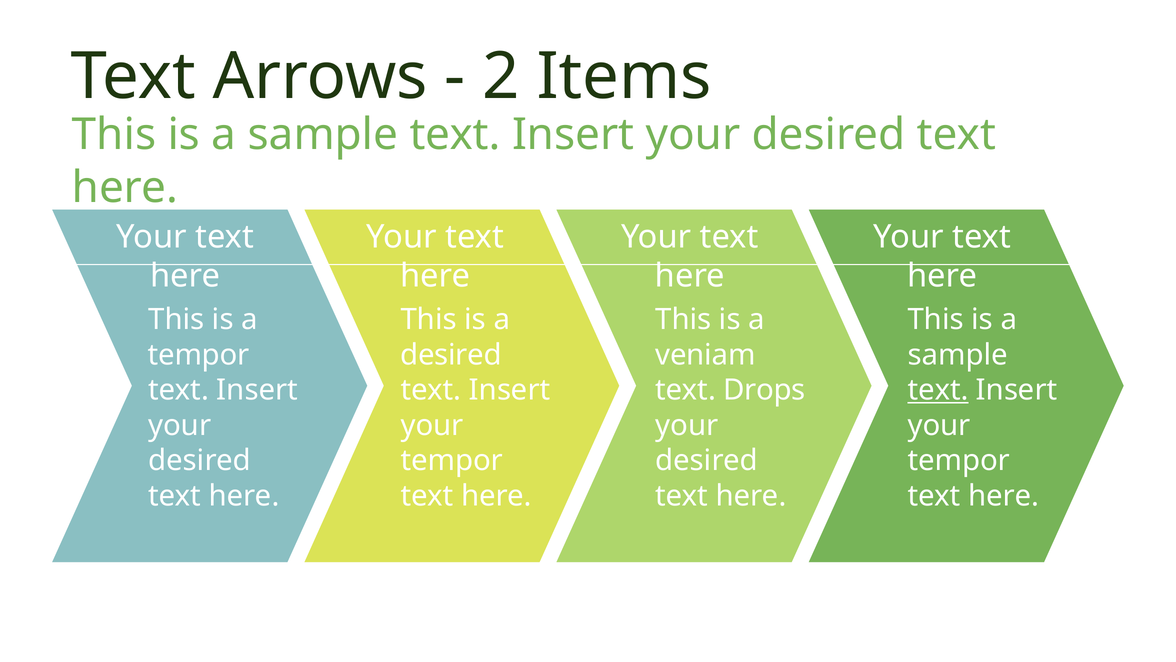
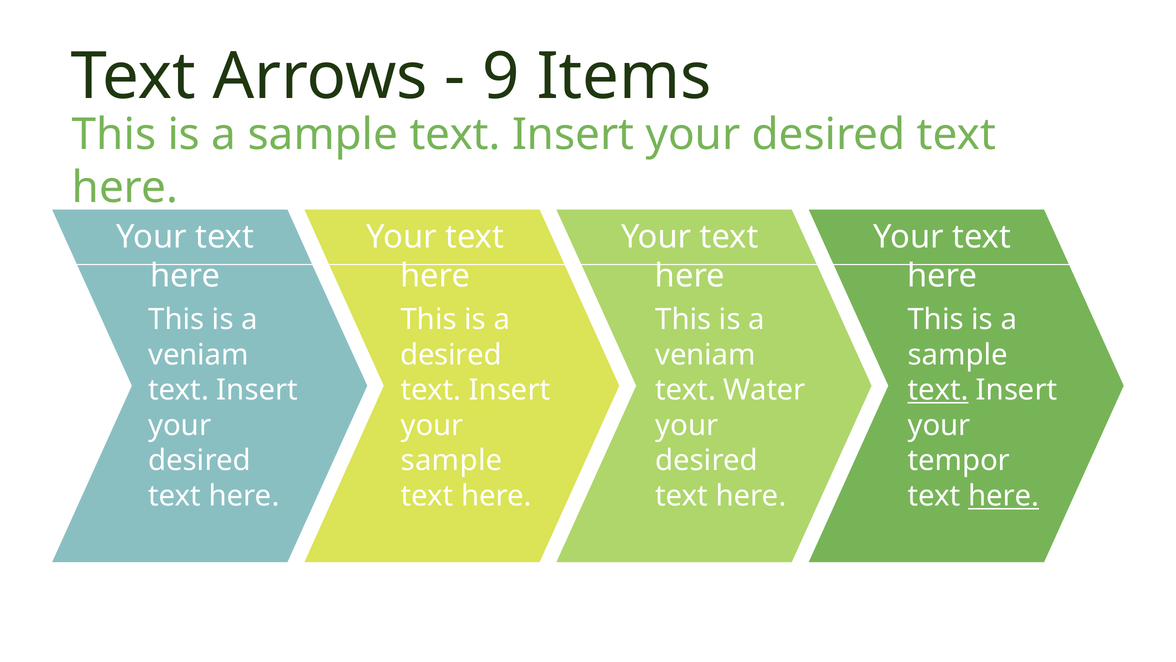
2: 2 -> 9
tempor at (199, 355): tempor -> veniam
Drops: Drops -> Water
tempor at (452, 460): tempor -> sample
here at (1003, 496) underline: none -> present
